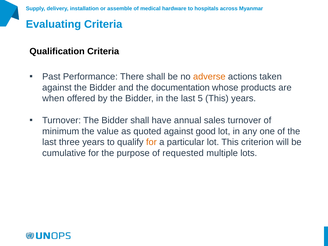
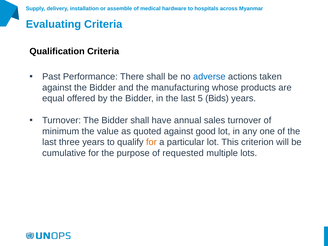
adverse colour: orange -> blue
documentation: documentation -> manufacturing
when: when -> equal
5 This: This -> Bids
